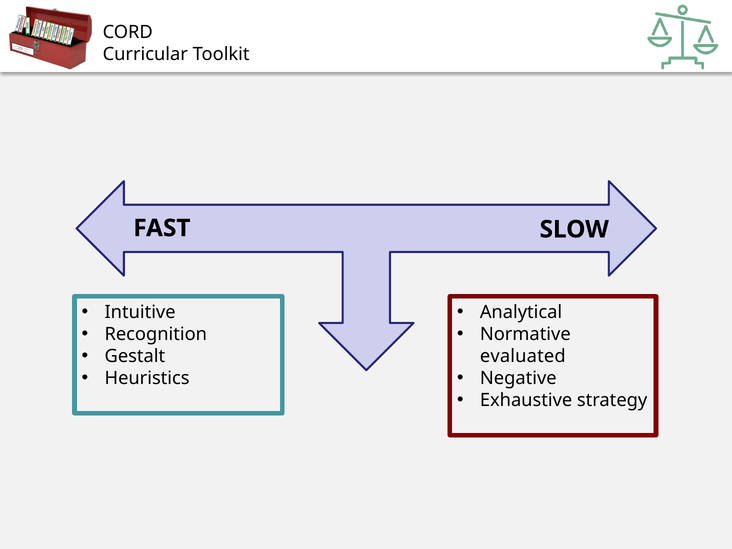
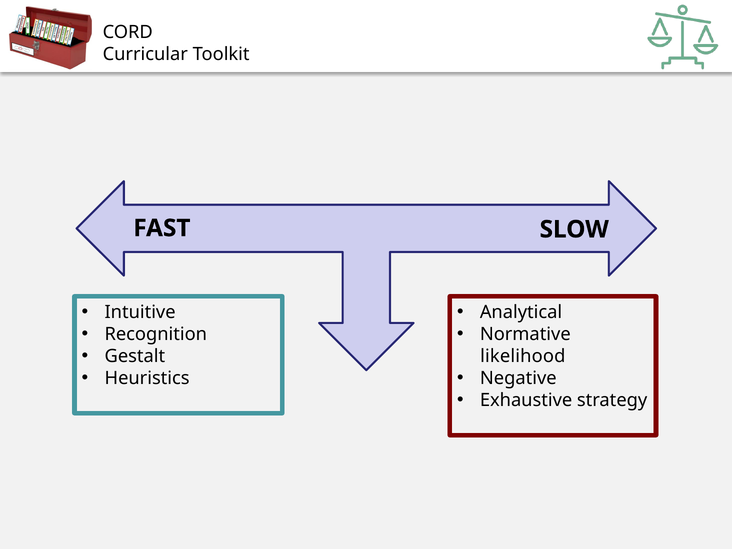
evaluated: evaluated -> likelihood
